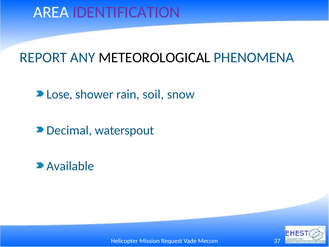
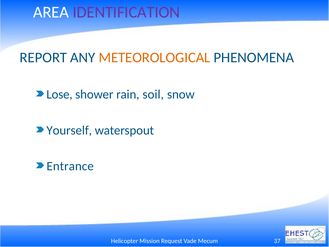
METEOROLOGICAL colour: black -> orange
Decimal: Decimal -> Yourself
Available: Available -> Entrance
